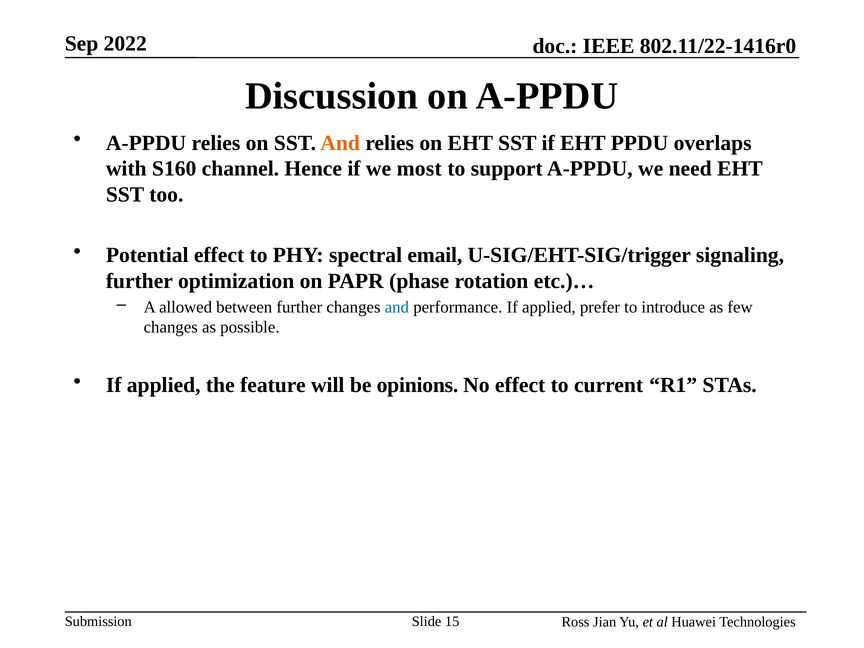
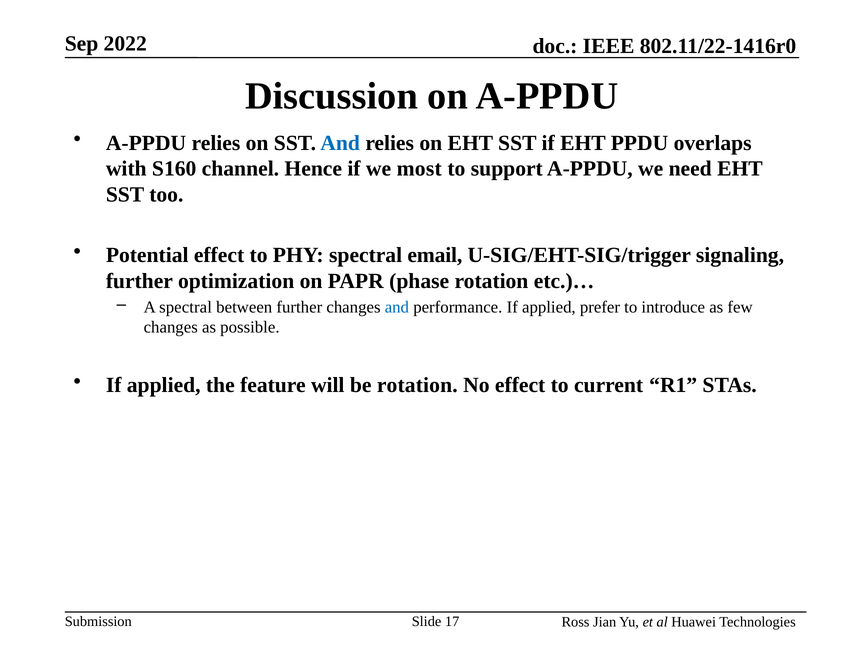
And at (340, 143) colour: orange -> blue
A allowed: allowed -> spectral
be opinions: opinions -> rotation
15: 15 -> 17
